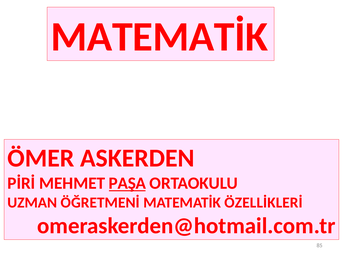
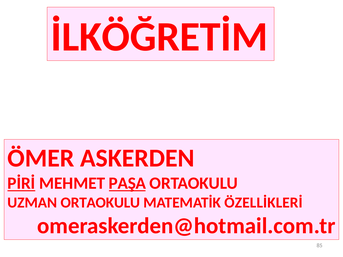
MATEMATİK at (159, 37): MATEMATİK -> İLKÖĞRETİM
PİRİ underline: none -> present
UZMAN ÖĞRETMENİ: ÖĞRETMENİ -> ORTAOKULU
